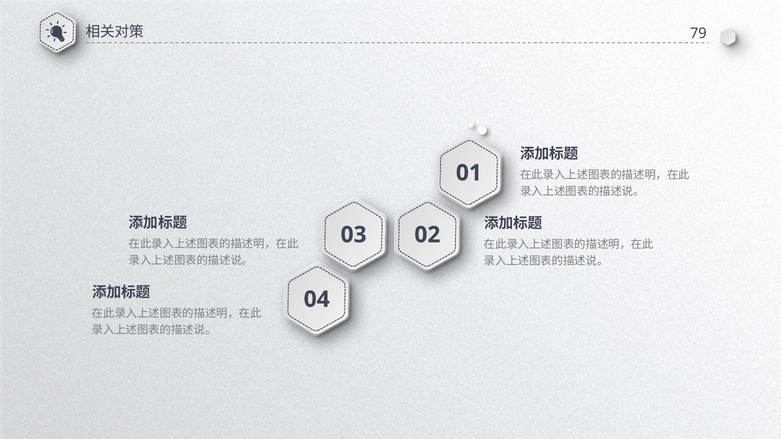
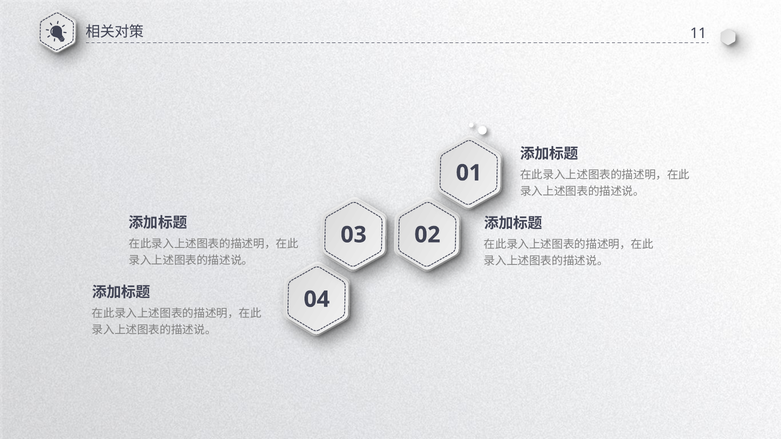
79: 79 -> 11
